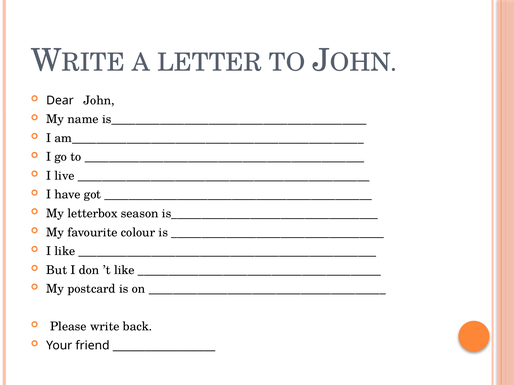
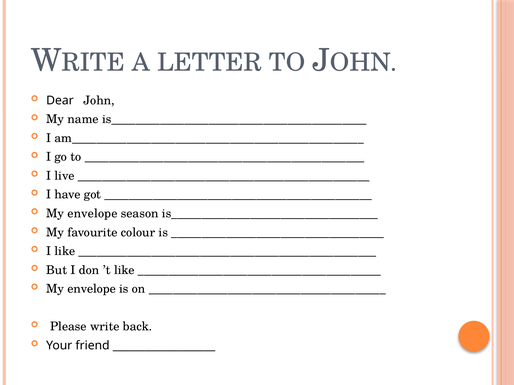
letterbox at (93, 214): letterbox -> envelope
postcard at (92, 289): postcard -> envelope
